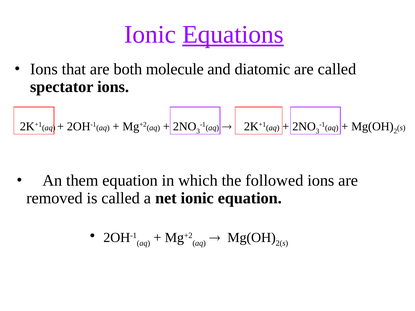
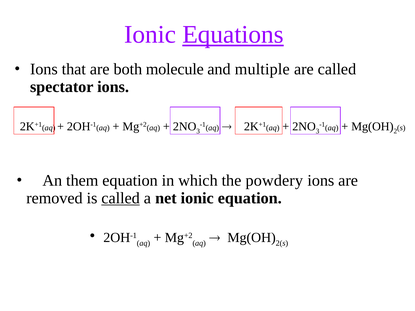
diatomic: diatomic -> multiple
followed: followed -> powdery
called at (121, 198) underline: none -> present
